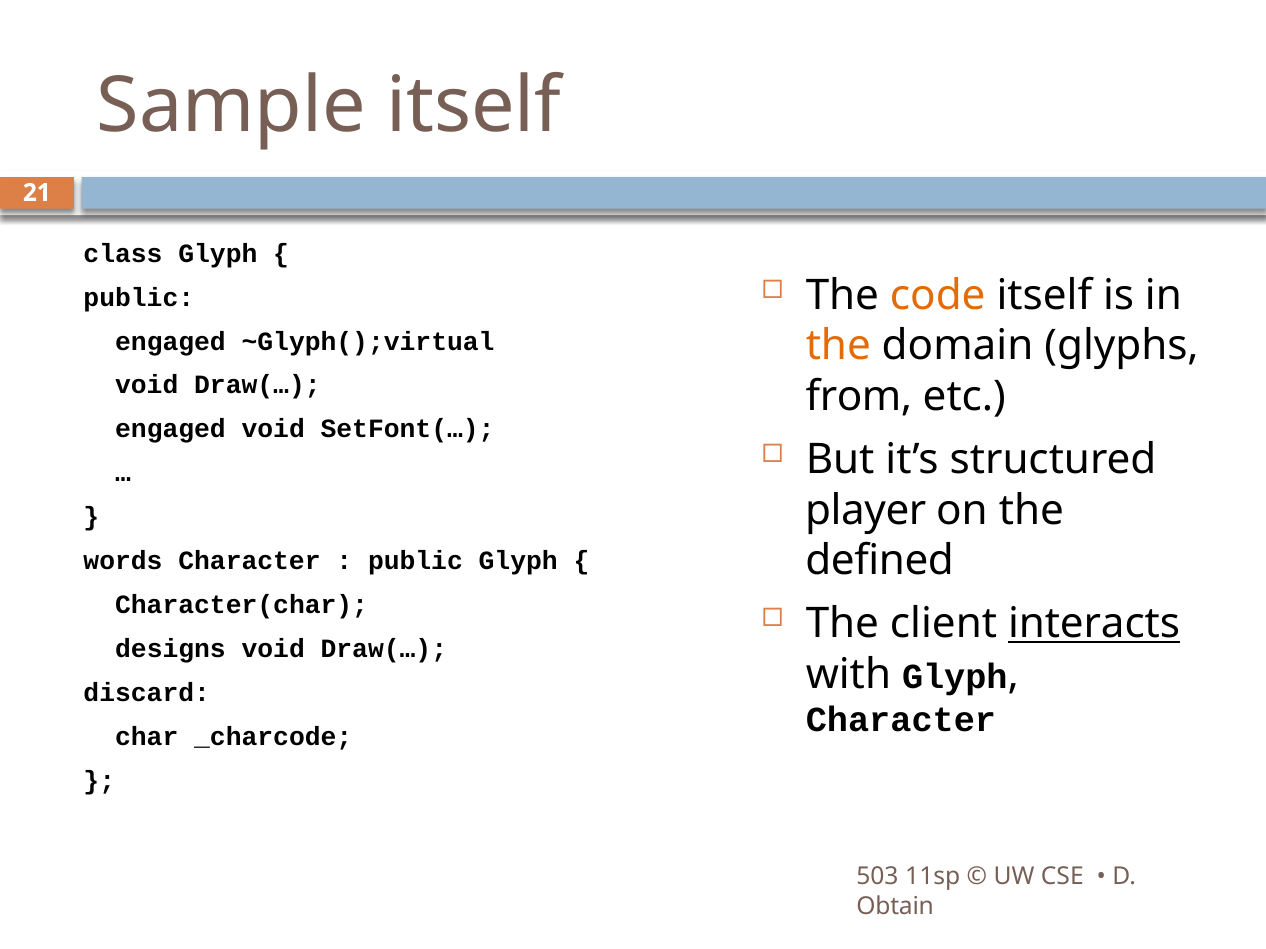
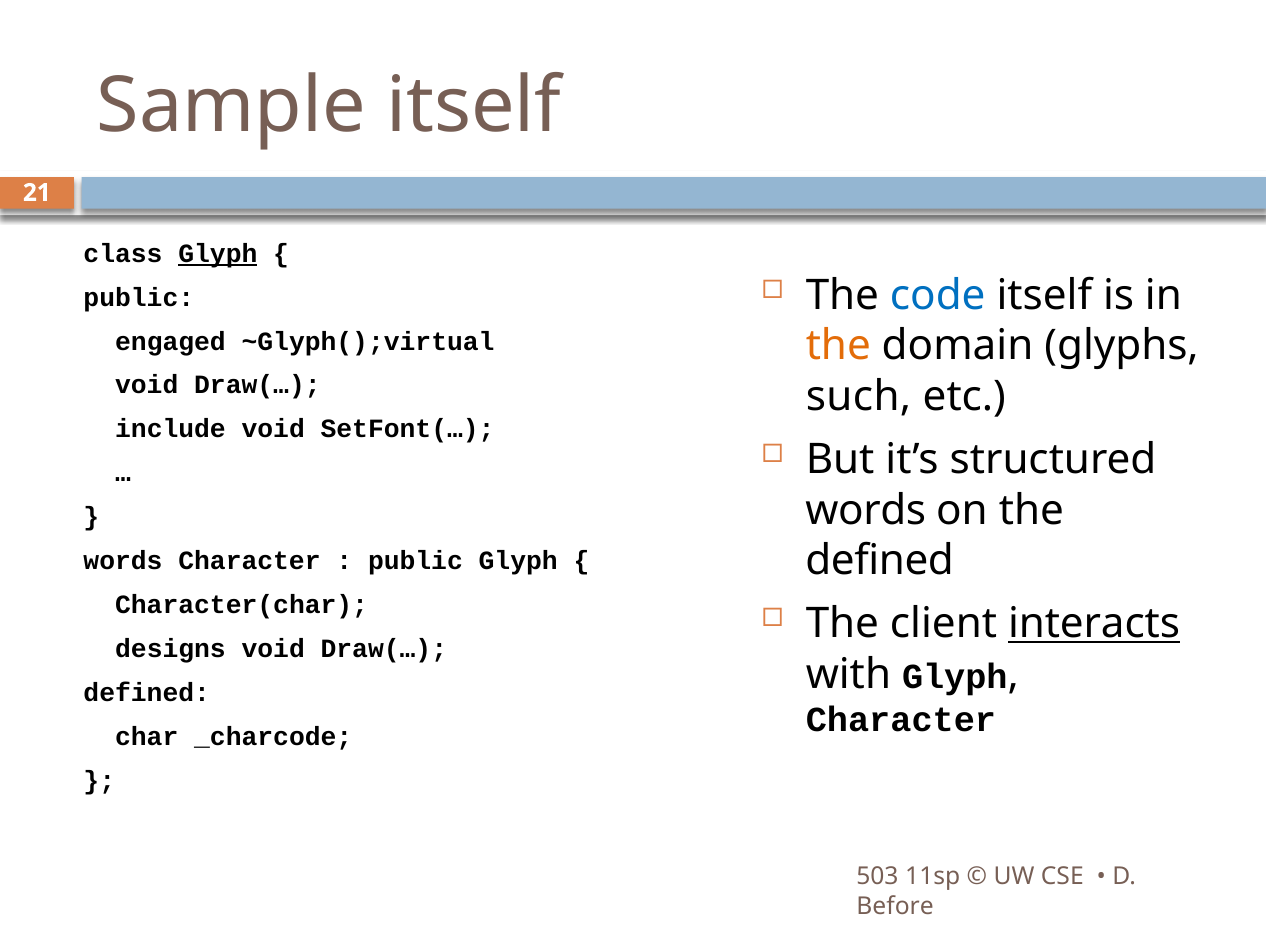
Glyph at (218, 254) underline: none -> present
code colour: orange -> blue
from: from -> such
engaged at (170, 429): engaged -> include
player at (866, 510): player -> words
discard at (147, 693): discard -> defined
Obtain: Obtain -> Before
